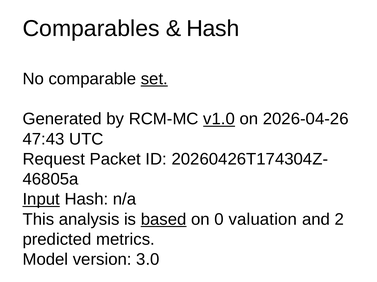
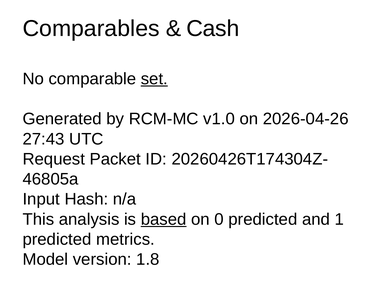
Hash at (213, 29): Hash -> Cash
v1.0 underline: present -> none
47:43: 47:43 -> 27:43
Input underline: present -> none
0 valuation: valuation -> predicted
2: 2 -> 1
3.0: 3.0 -> 1.8
